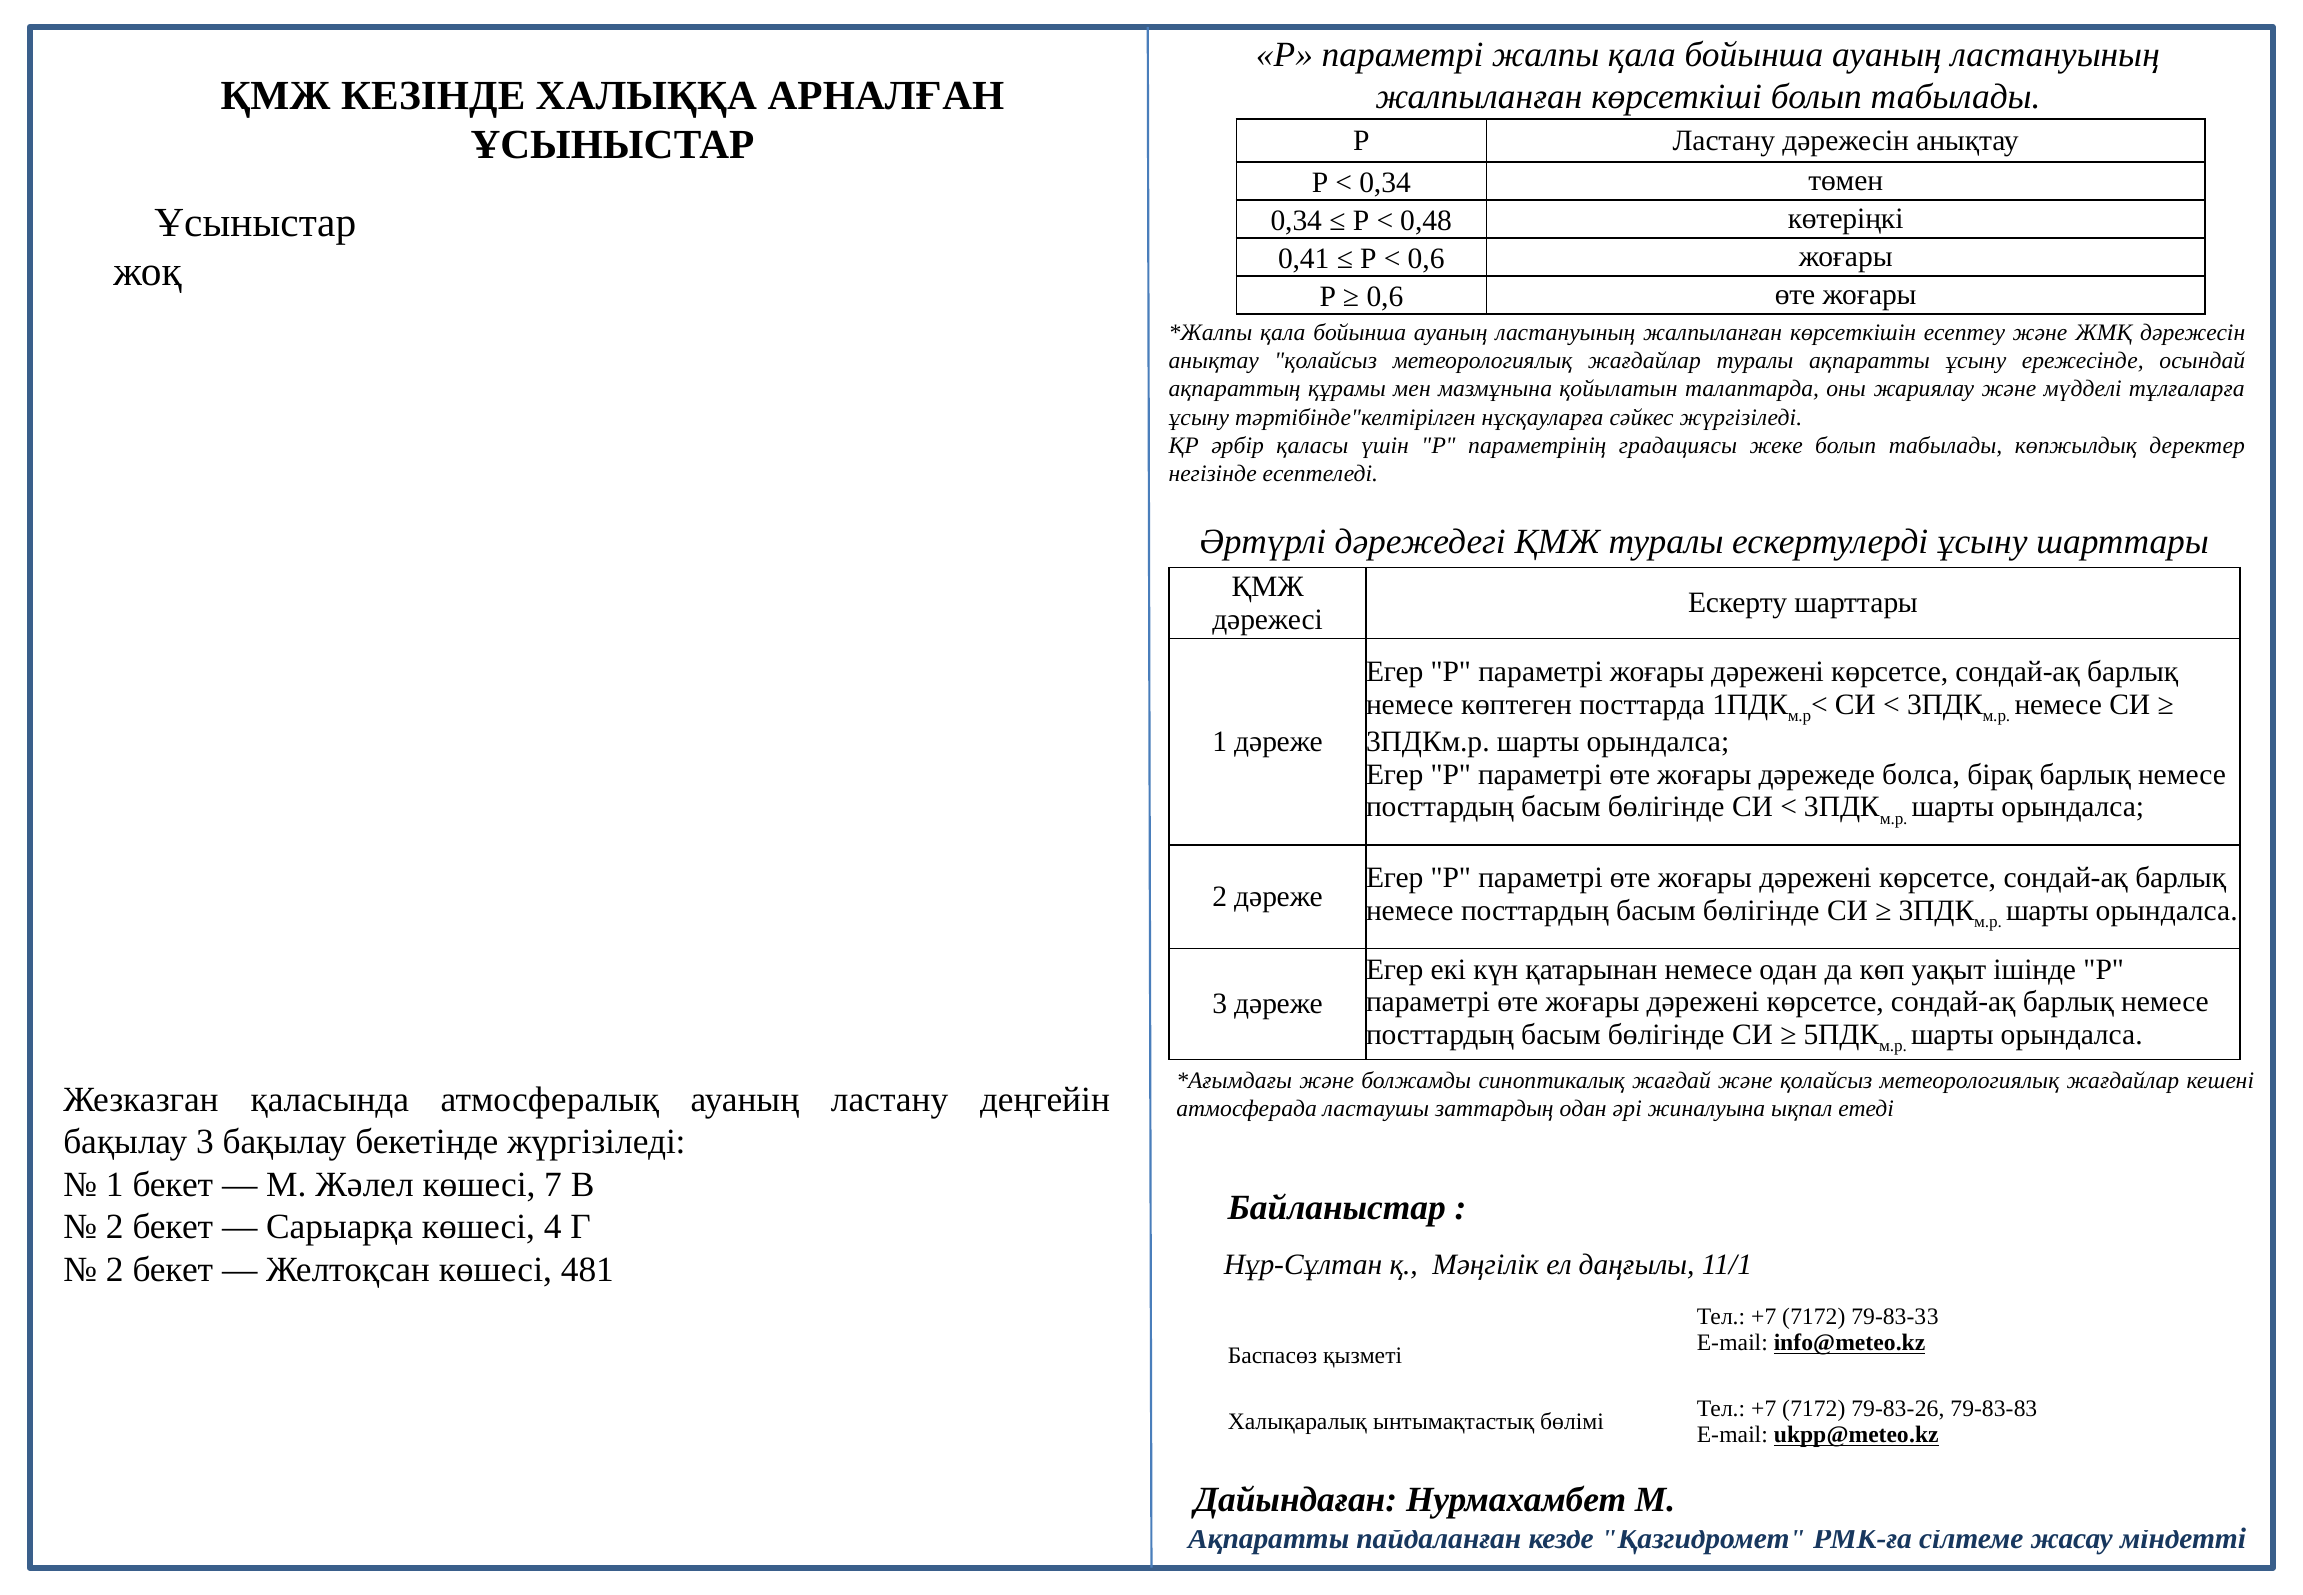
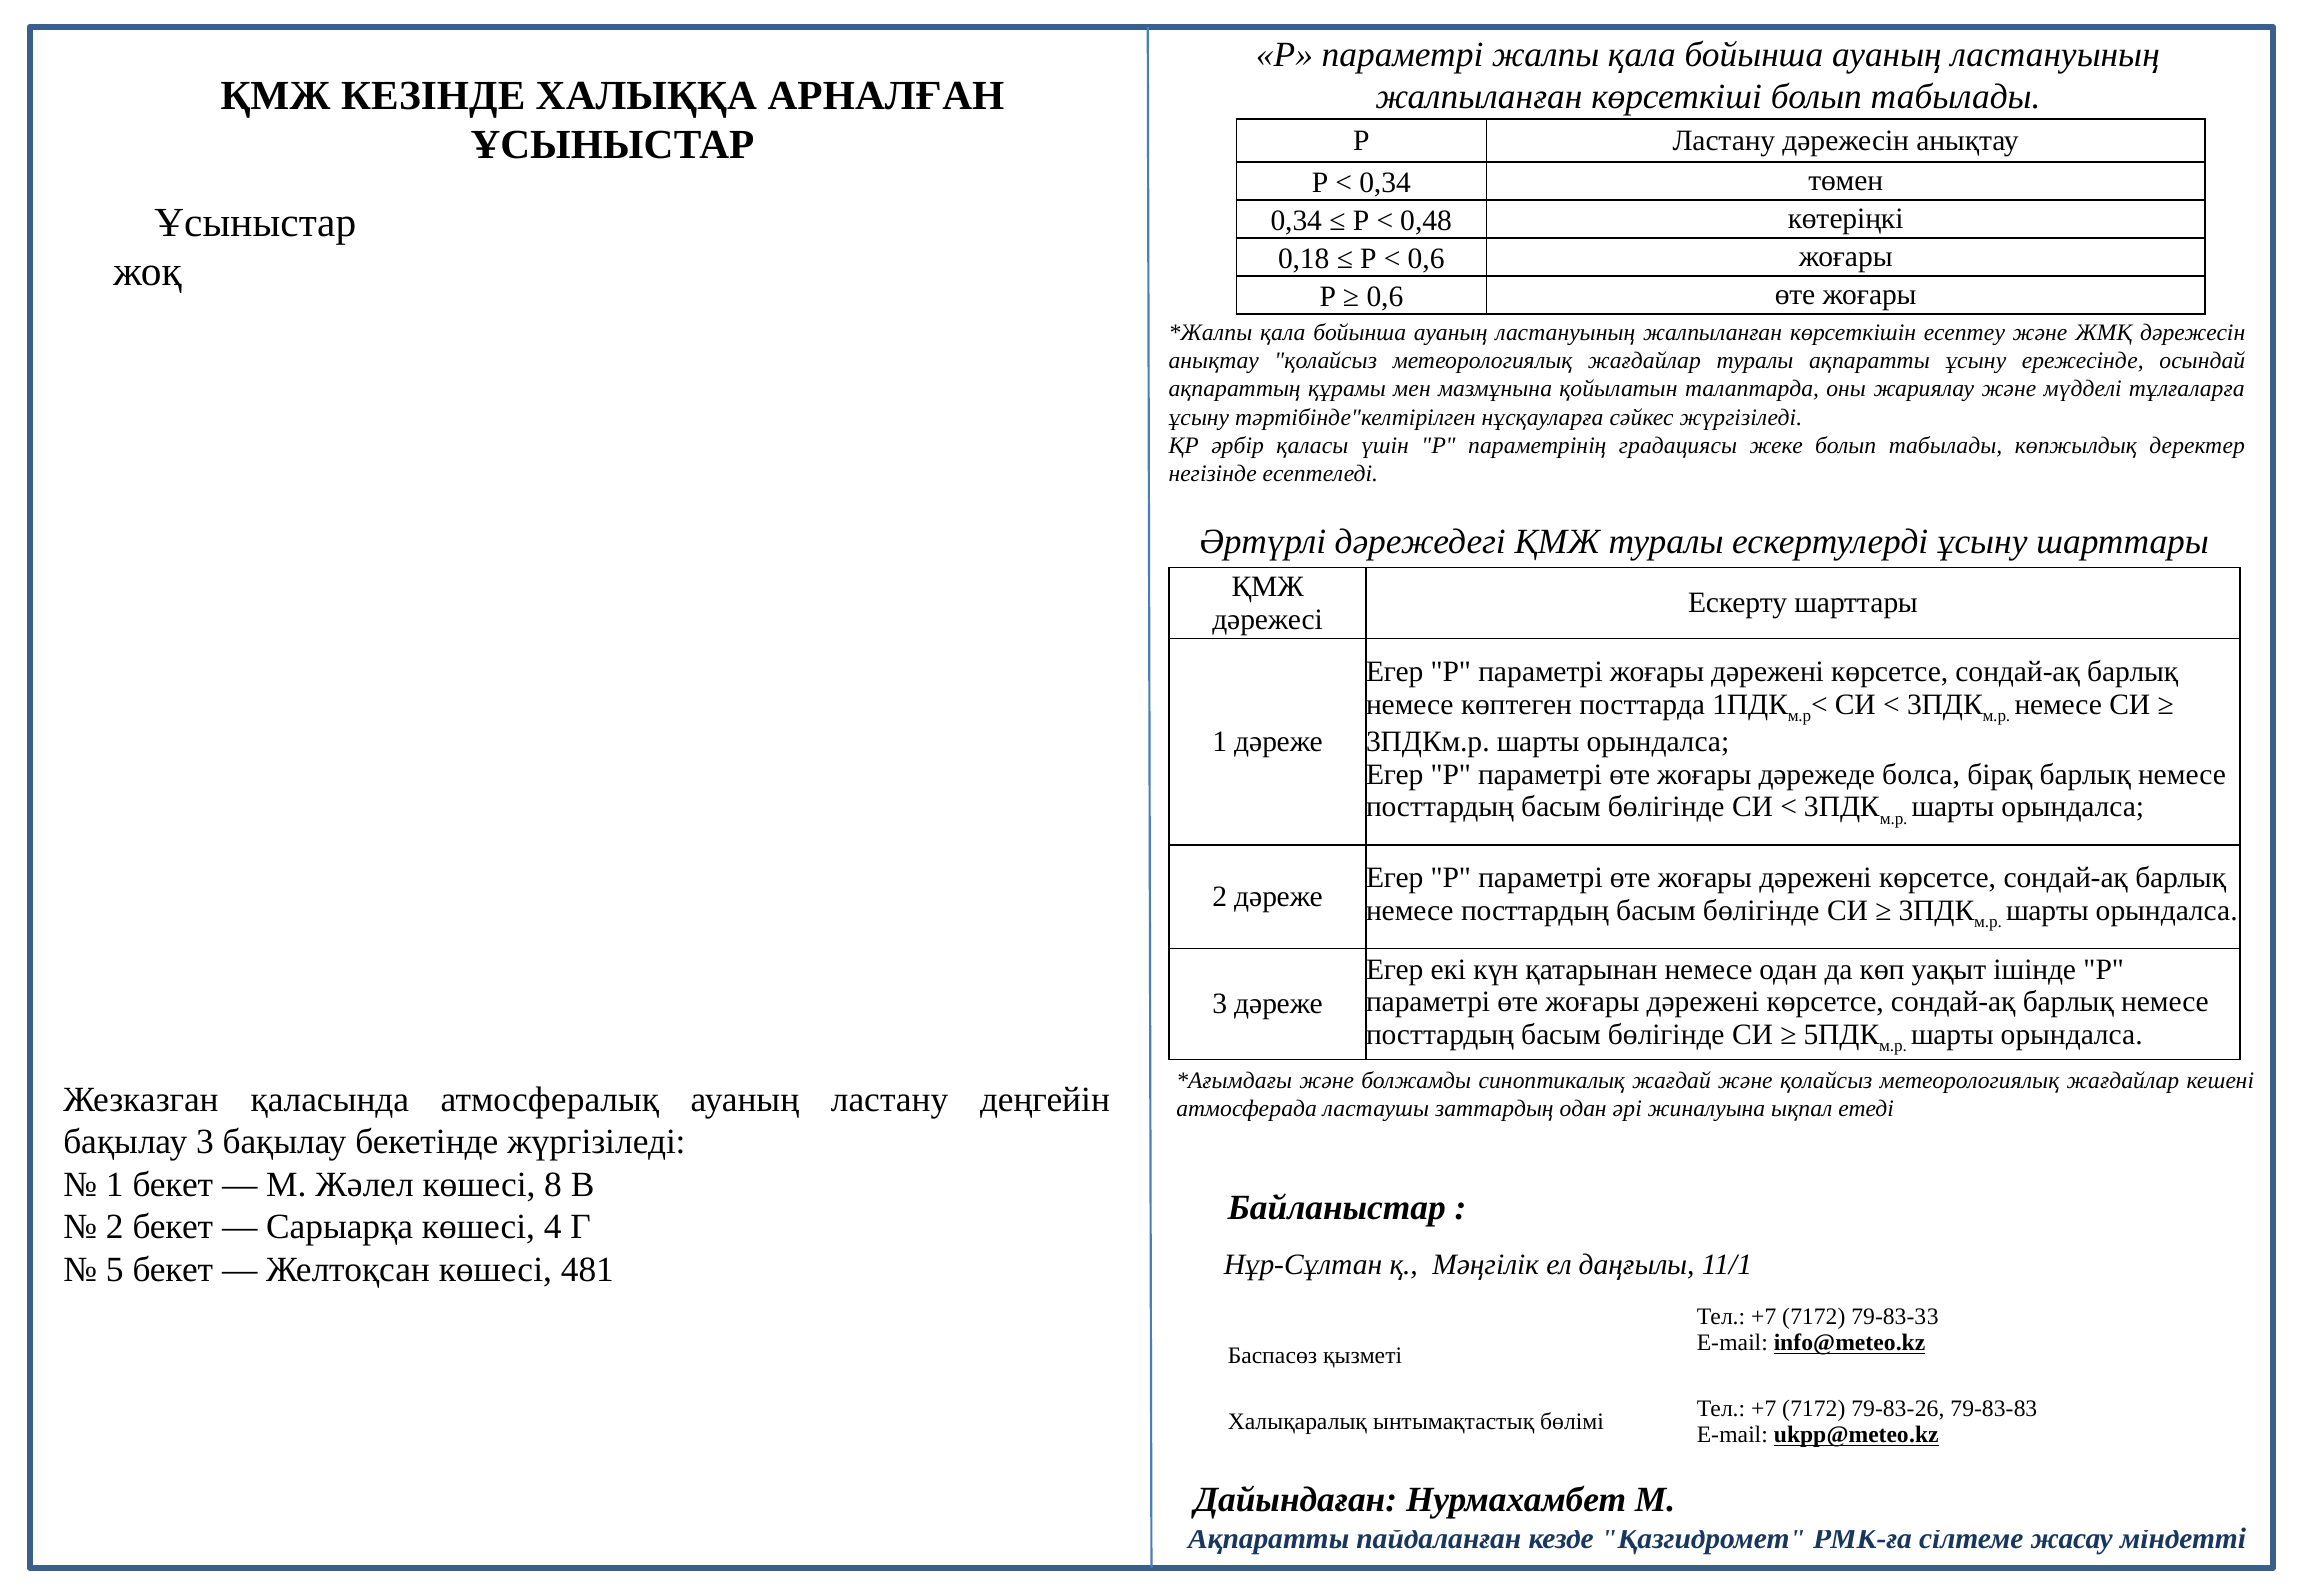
0,41: 0,41 -> 0,18
7: 7 -> 8
2 at (115, 1269): 2 -> 5
